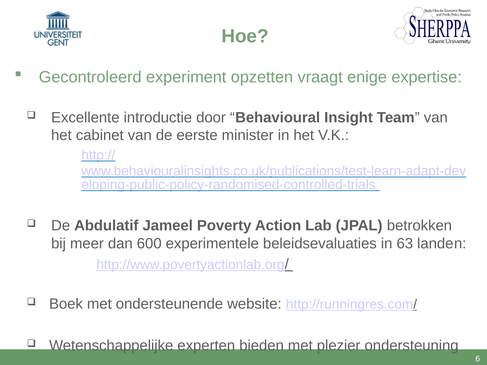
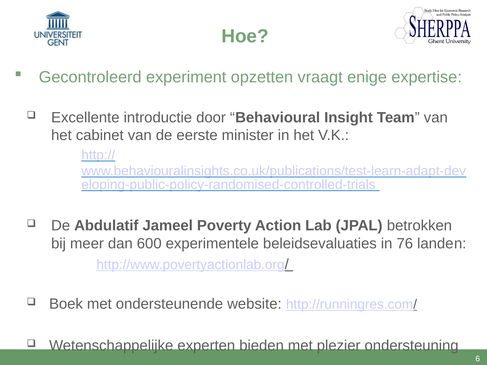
63: 63 -> 76
